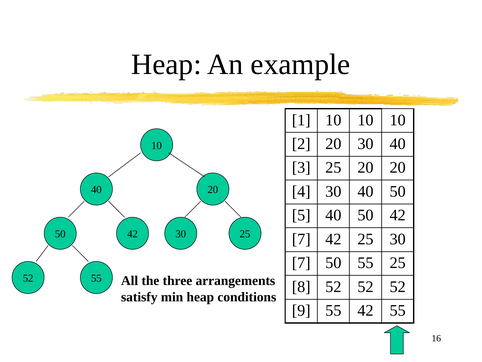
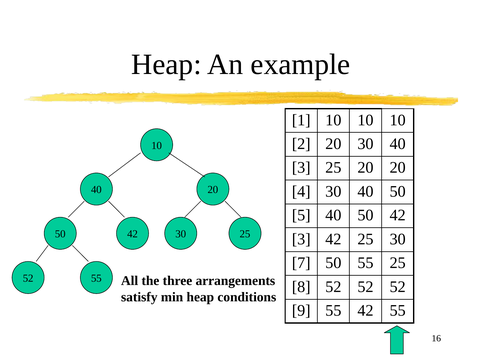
7 at (301, 239): 7 -> 3
